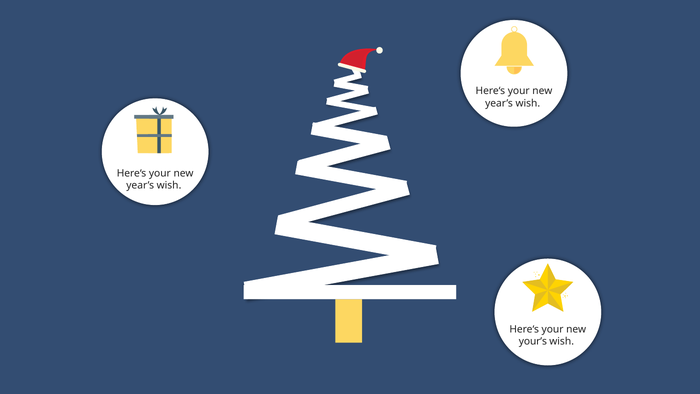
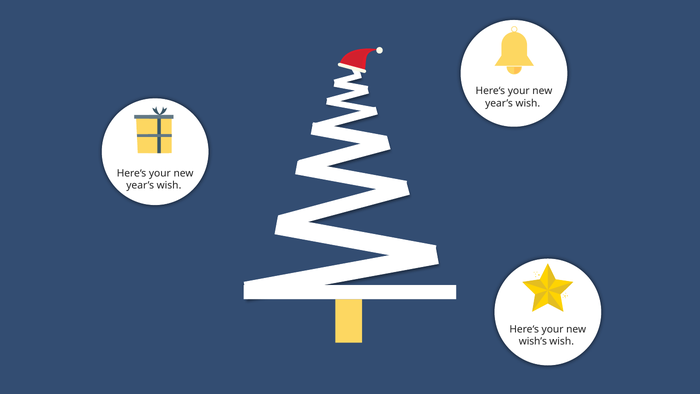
your’s: your’s -> wish’s
